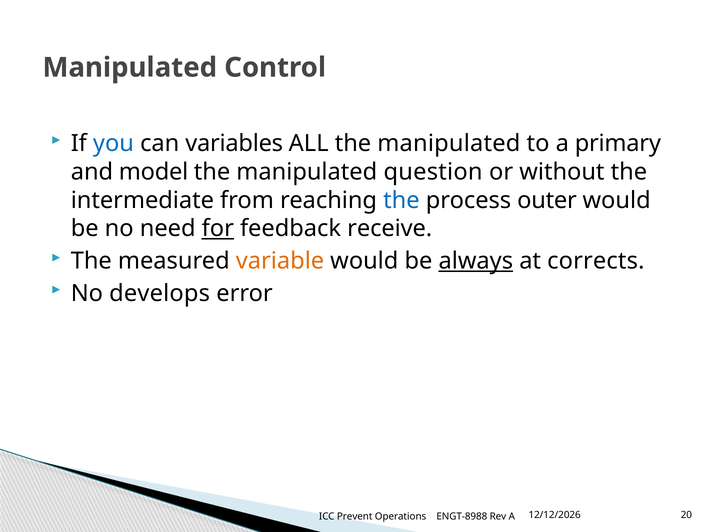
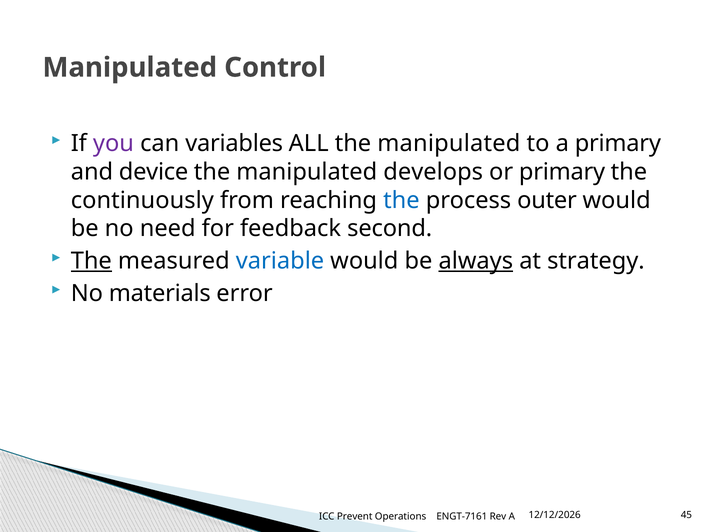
you colour: blue -> purple
model: model -> device
question: question -> develops
or without: without -> primary
intermediate: intermediate -> continuously
for underline: present -> none
receive: receive -> second
The at (91, 261) underline: none -> present
variable colour: orange -> blue
corrects: corrects -> strategy
develops: develops -> materials
20: 20 -> 45
ENGT-8988: ENGT-8988 -> ENGT-7161
